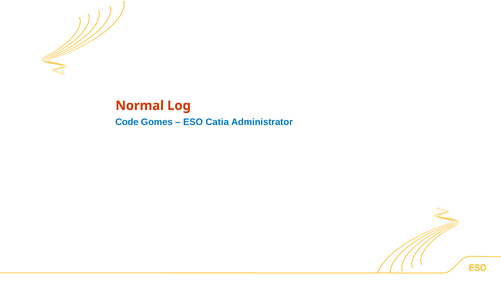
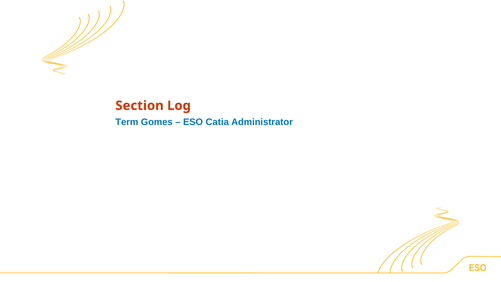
Normal: Normal -> Section
Code: Code -> Term
